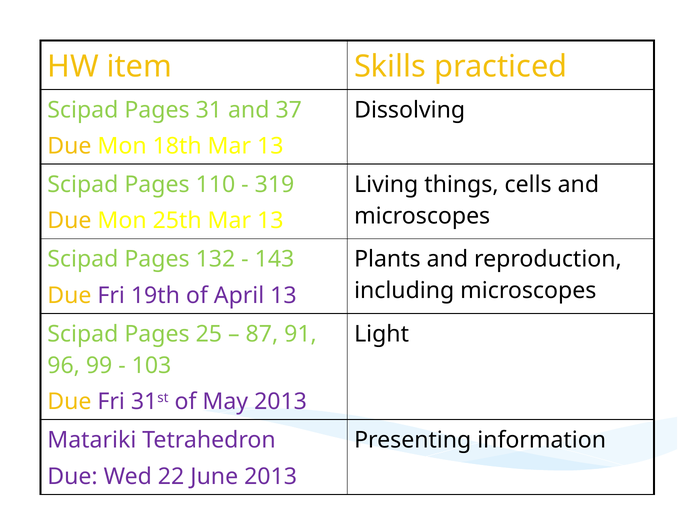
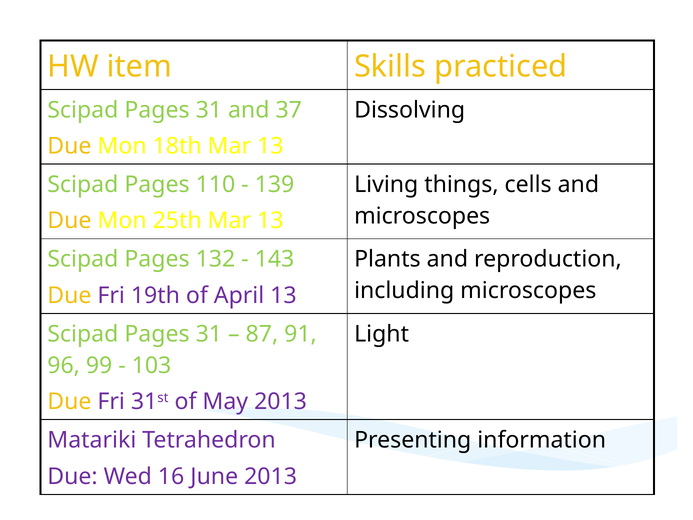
319: 319 -> 139
25 at (209, 334): 25 -> 31
22: 22 -> 16
